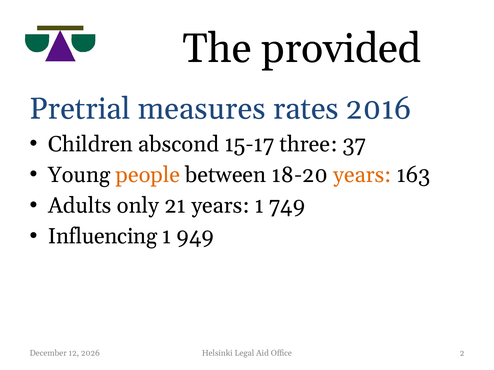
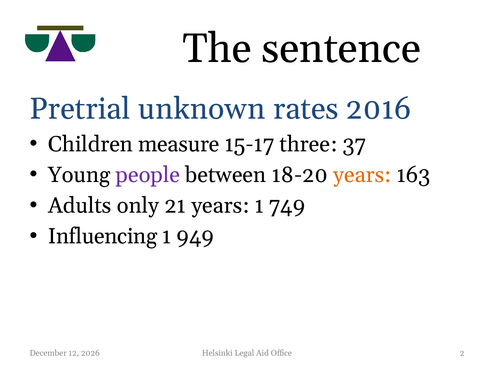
provided: provided -> sentence
measures: measures -> unknown
abscond: abscond -> measure
people colour: orange -> purple
